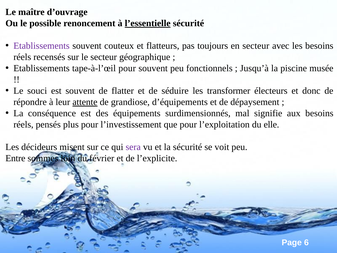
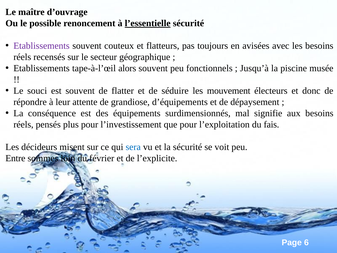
en secteur: secteur -> avisées
tape-à-l’œil pour: pour -> alors
transformer: transformer -> mouvement
attente underline: present -> none
elle: elle -> fais
sera colour: purple -> blue
